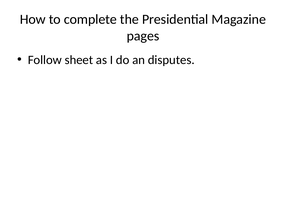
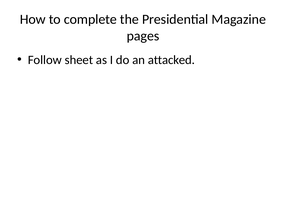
disputes: disputes -> attacked
